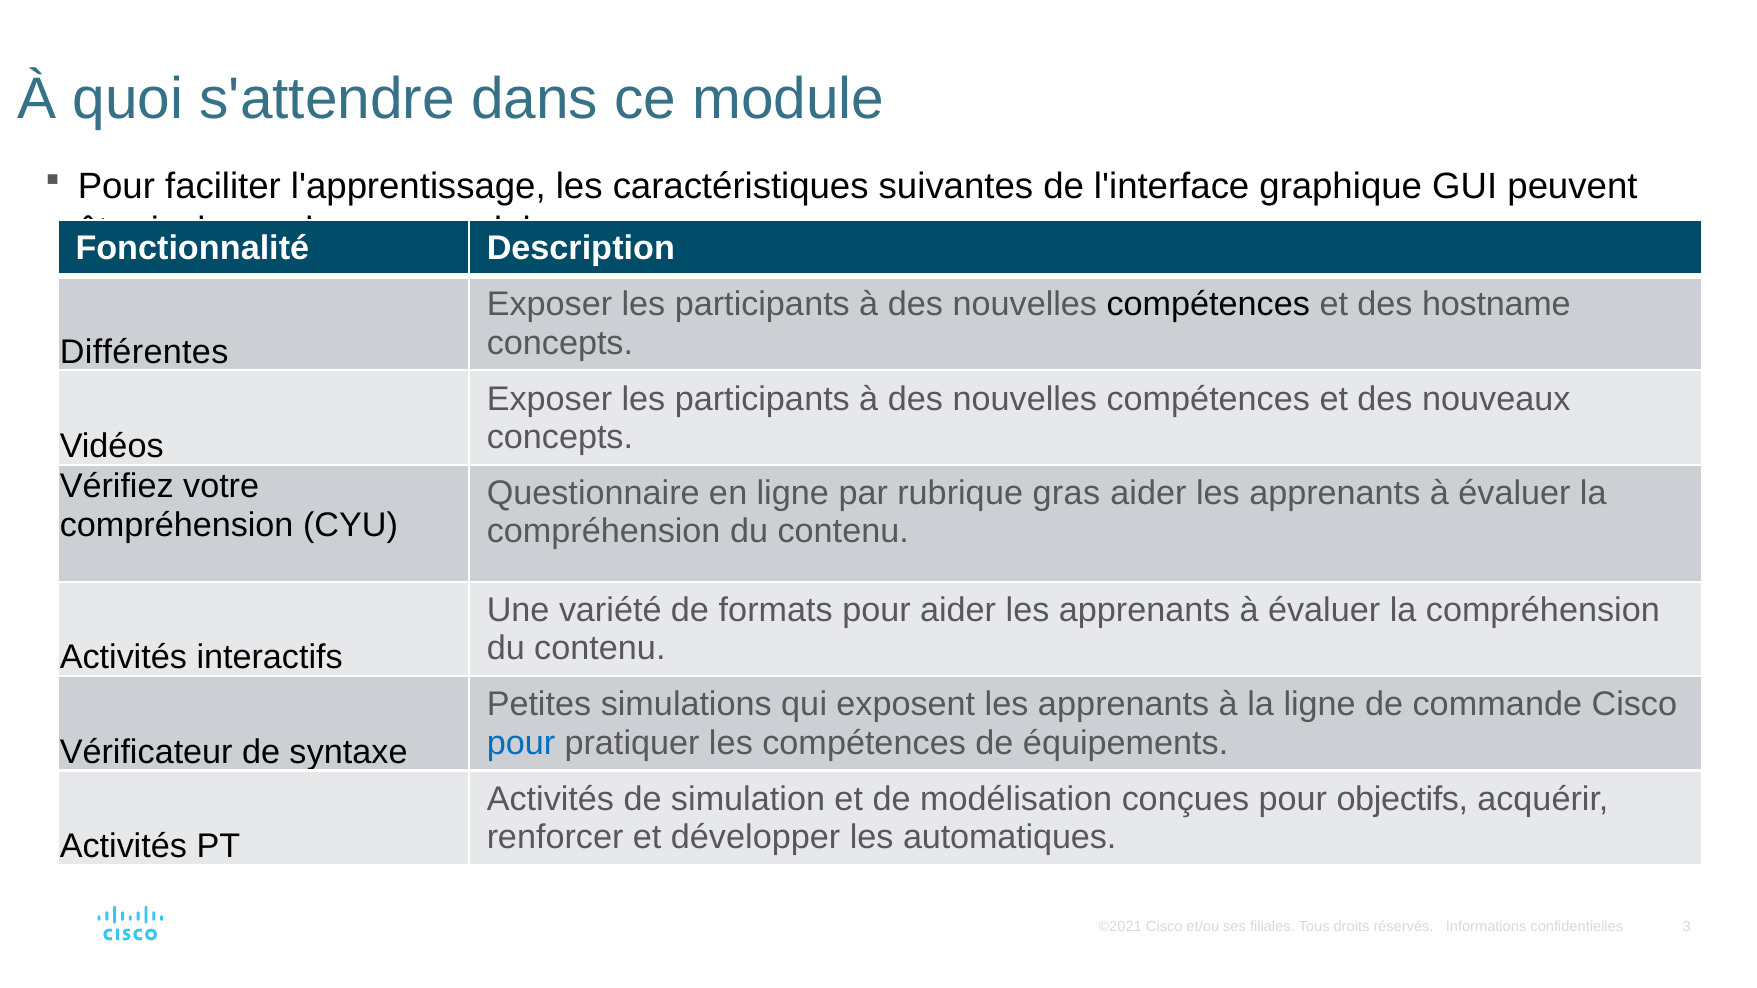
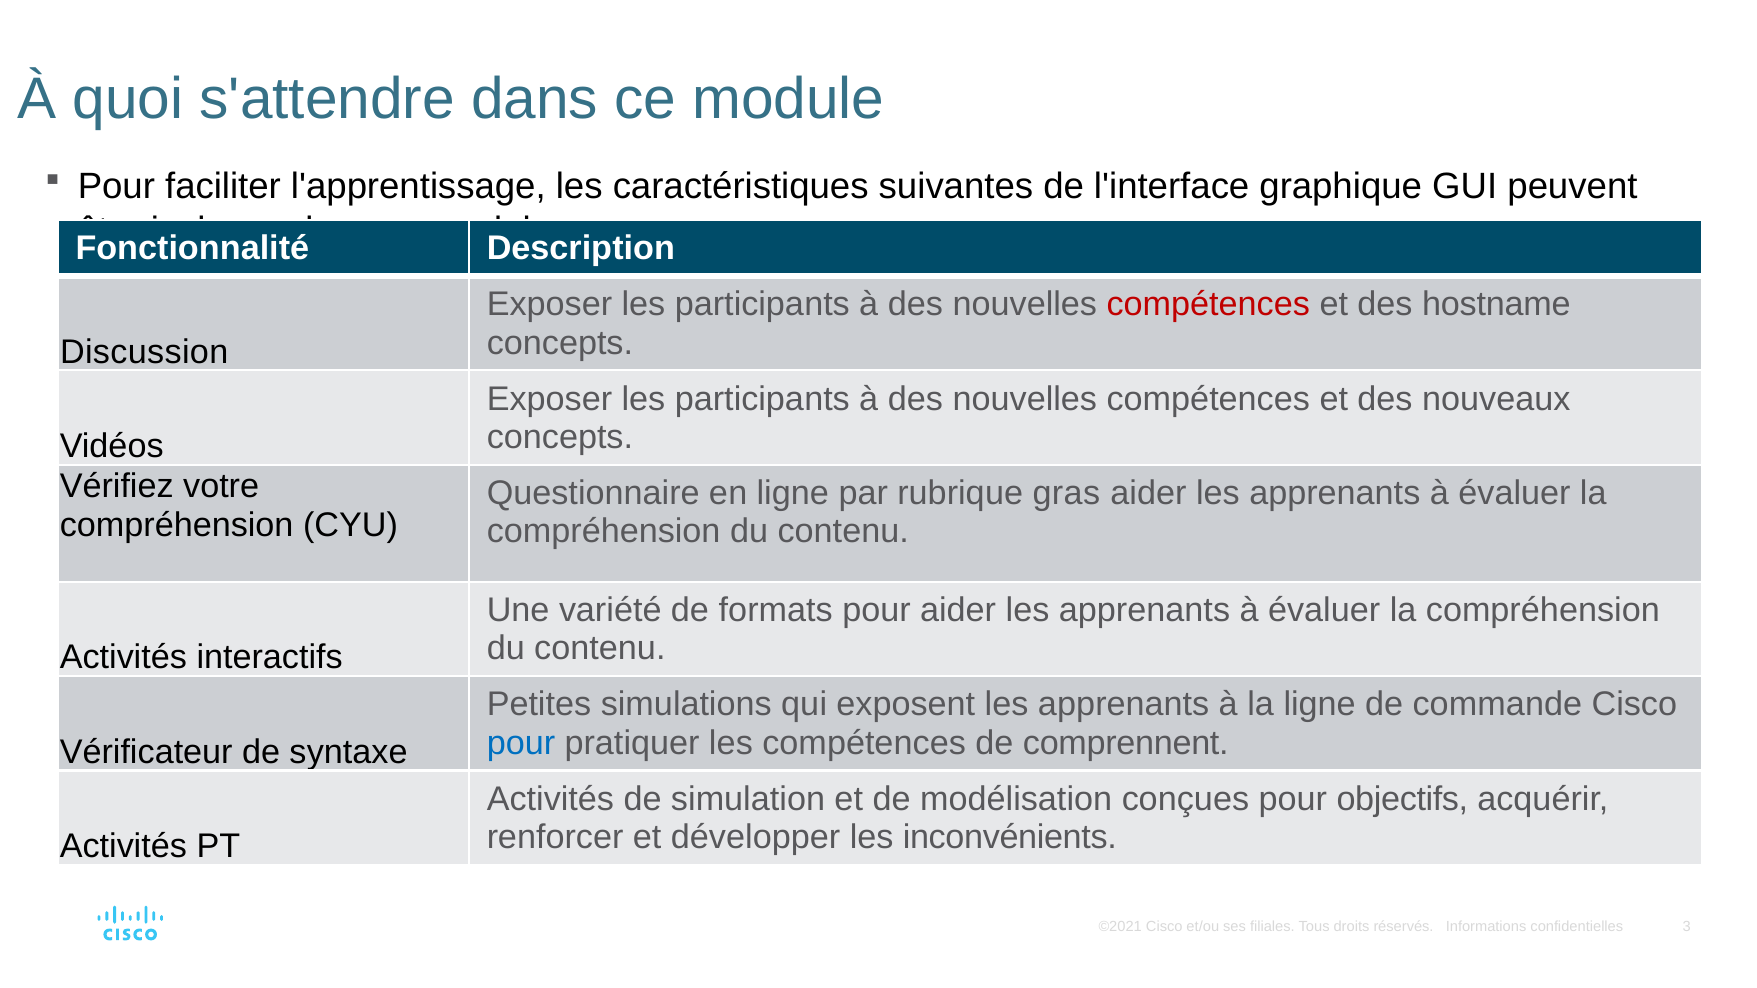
compétences at (1208, 305) colour: black -> red
Différentes: Différentes -> Discussion
équipements: équipements -> comprennent
automatiques: automatiques -> inconvénients
